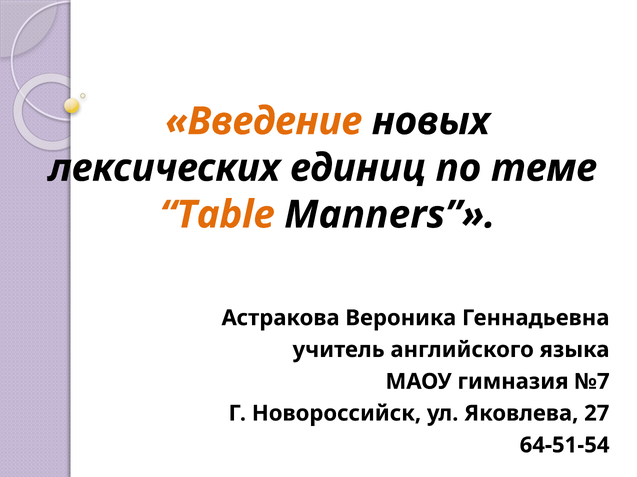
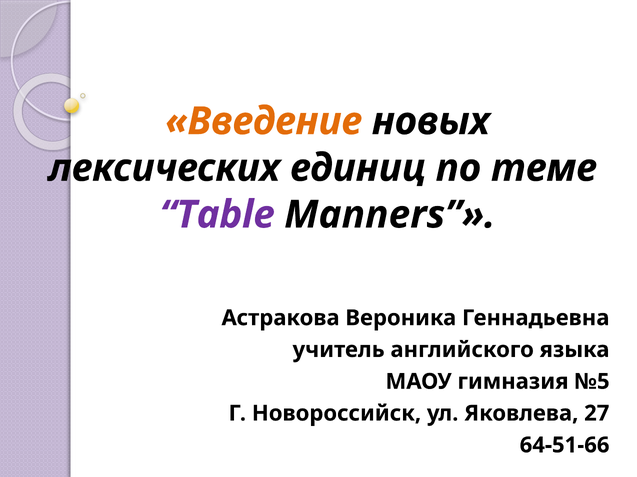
Table colour: orange -> purple
№7: №7 -> №5
64-51-54: 64-51-54 -> 64-51-66
